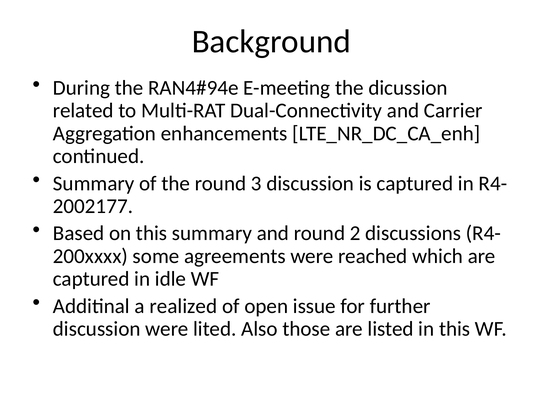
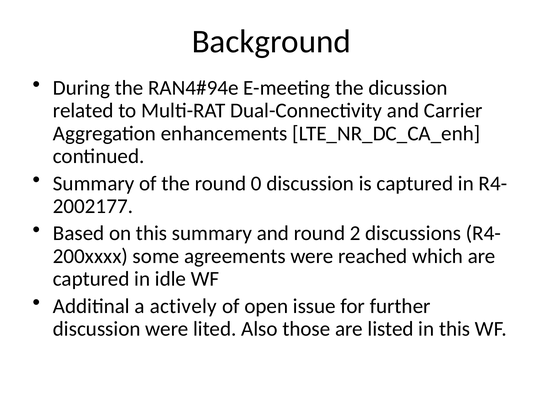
3: 3 -> 0
realized: realized -> actively
